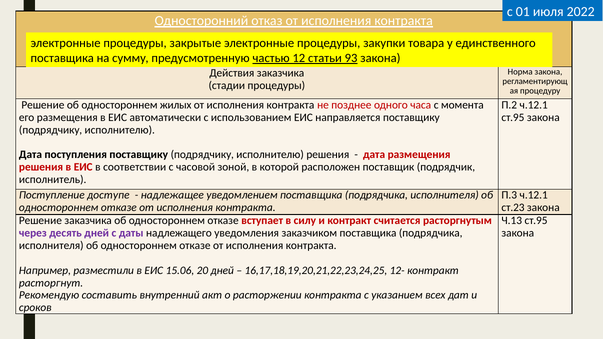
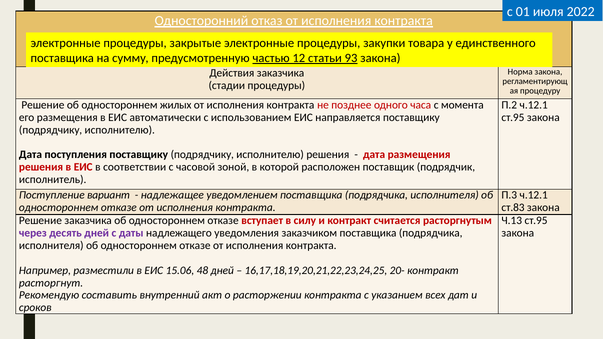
доступе: доступе -> вариант
ст.23: ст.23 -> ст.83
20: 20 -> 48
12-: 12- -> 20-
